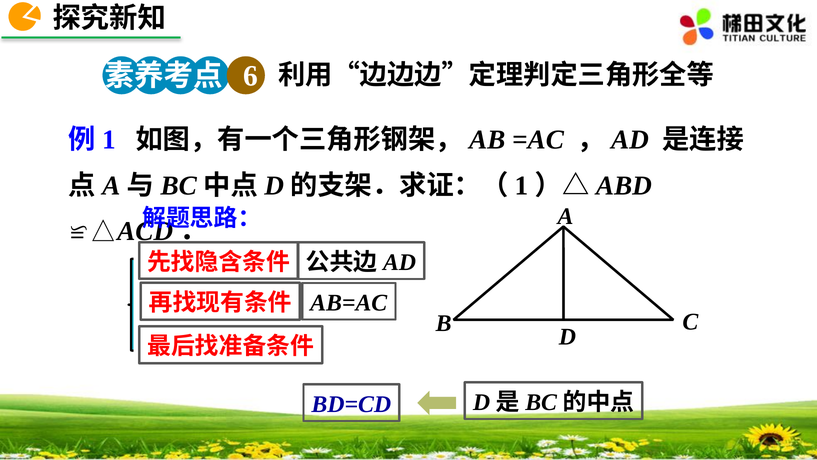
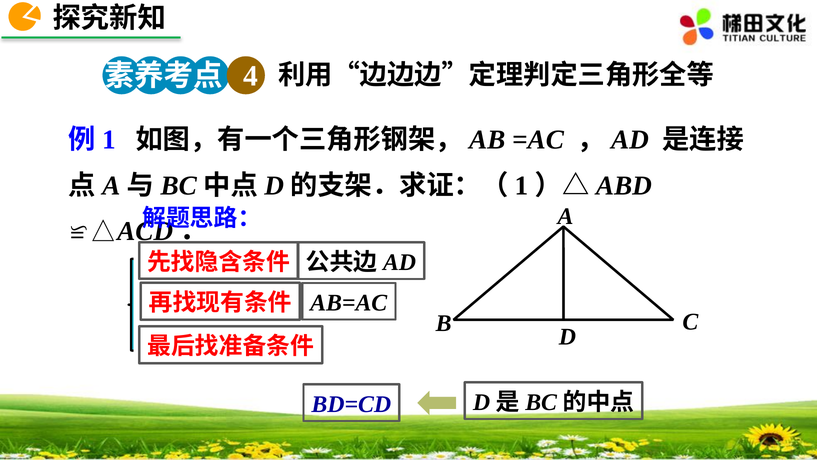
6: 6 -> 4
